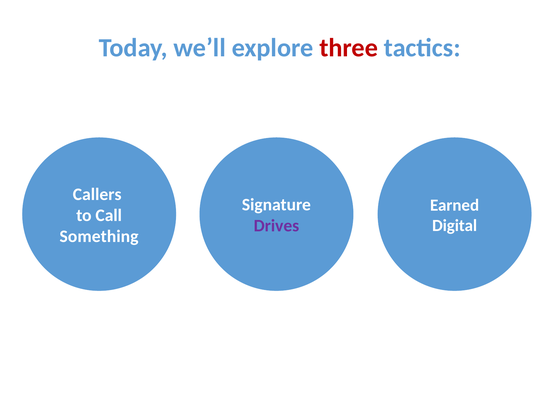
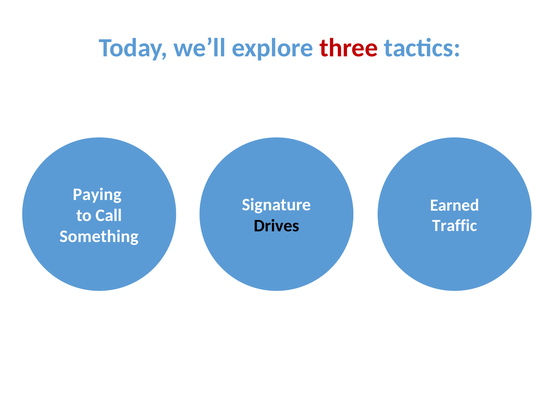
Callers: Callers -> Paying
Digital: Digital -> Traffic
Drives colour: purple -> black
